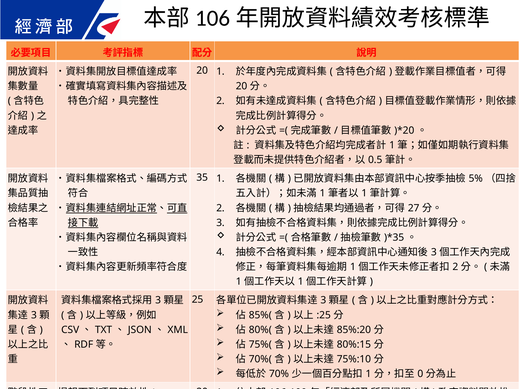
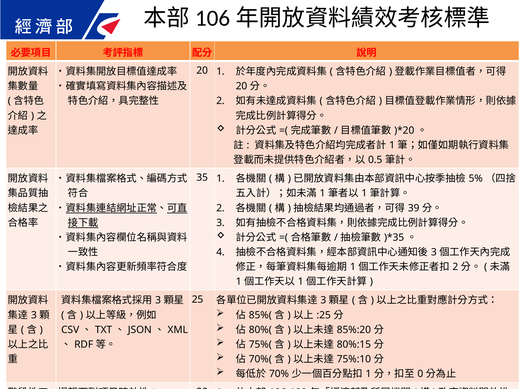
27: 27 -> 39
